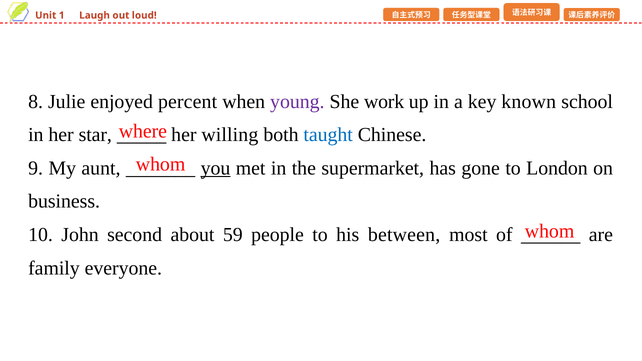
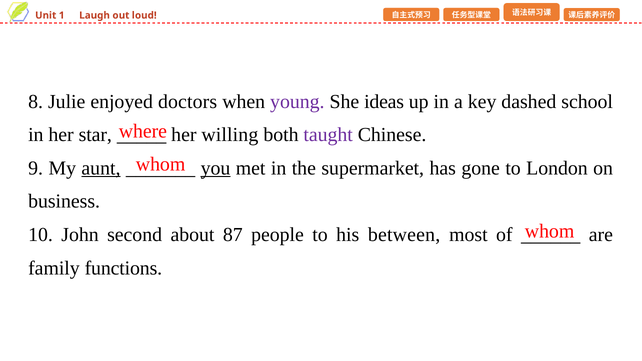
percent: percent -> doctors
work: work -> ideas
known: known -> dashed
taught colour: blue -> purple
aunt underline: none -> present
59: 59 -> 87
everyone: everyone -> functions
